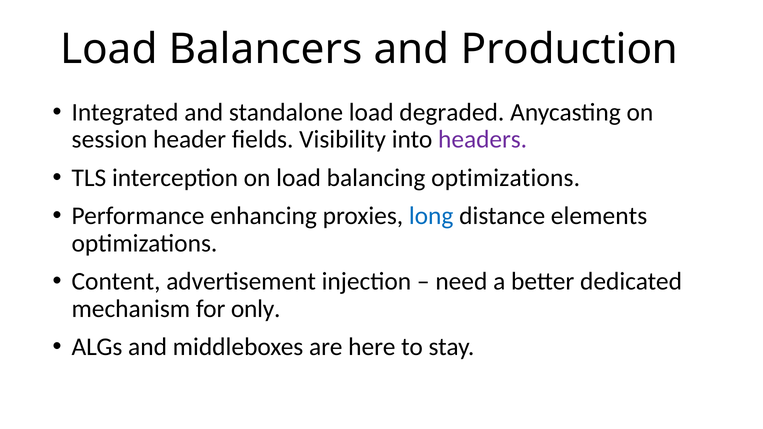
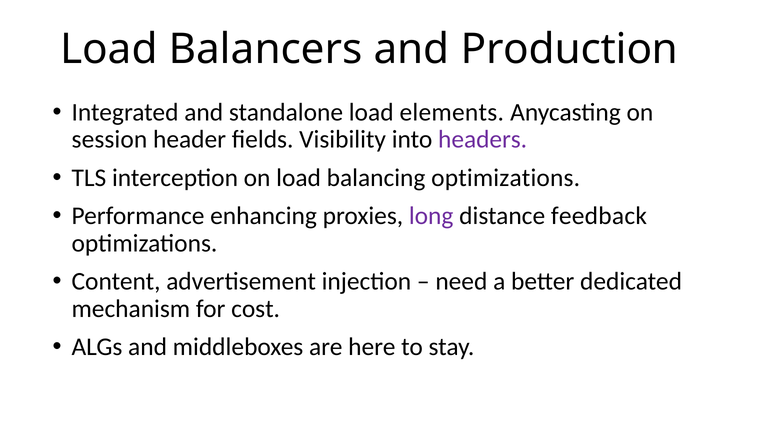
degraded: degraded -> elements
long colour: blue -> purple
elements: elements -> feedback
only: only -> cost
